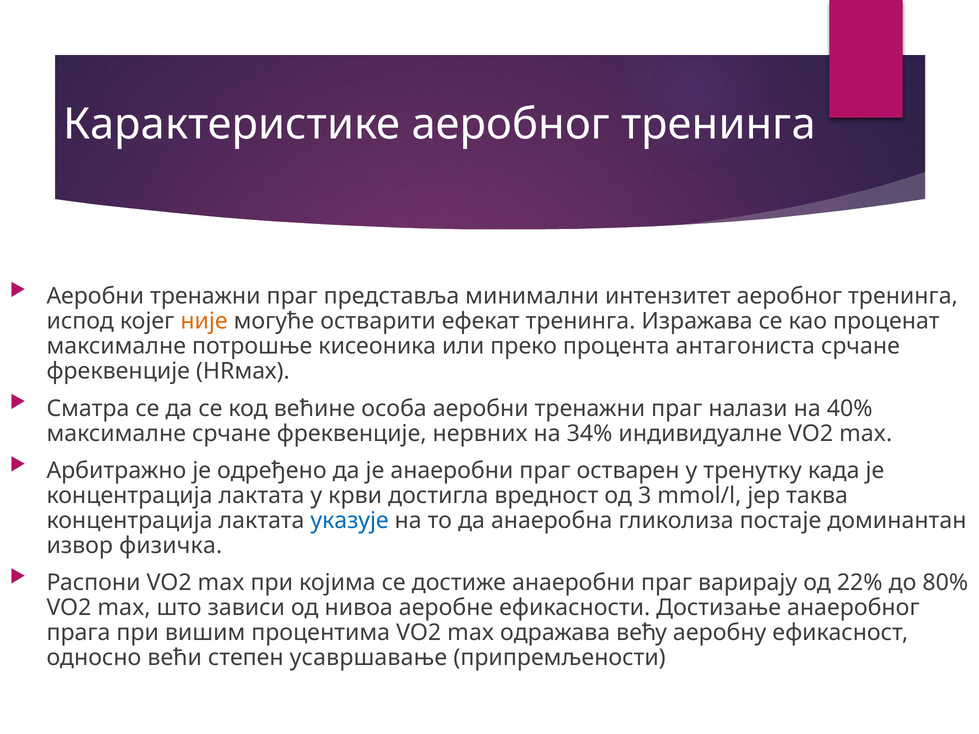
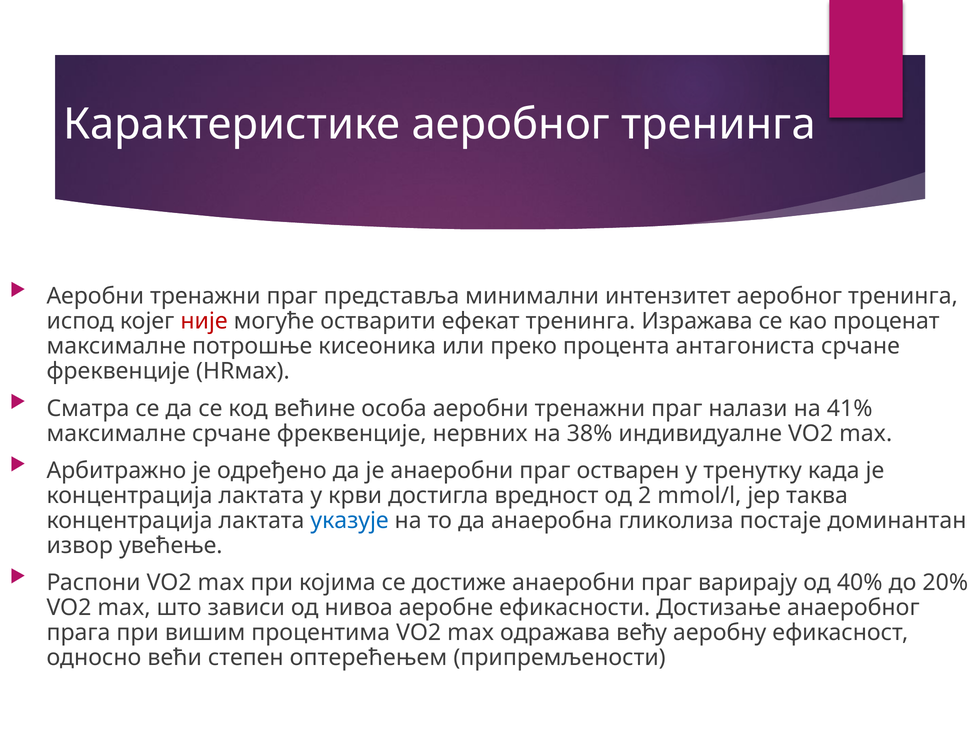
није colour: orange -> red
40%: 40% -> 41%
34%: 34% -> 38%
3: 3 -> 2
физичка: физичка -> увећење
22%: 22% -> 40%
80%: 80% -> 20%
усавршавање: усавршавање -> оптерећењем
